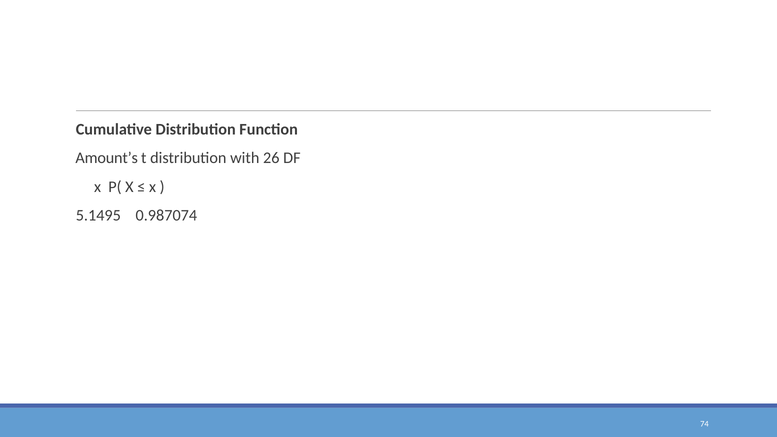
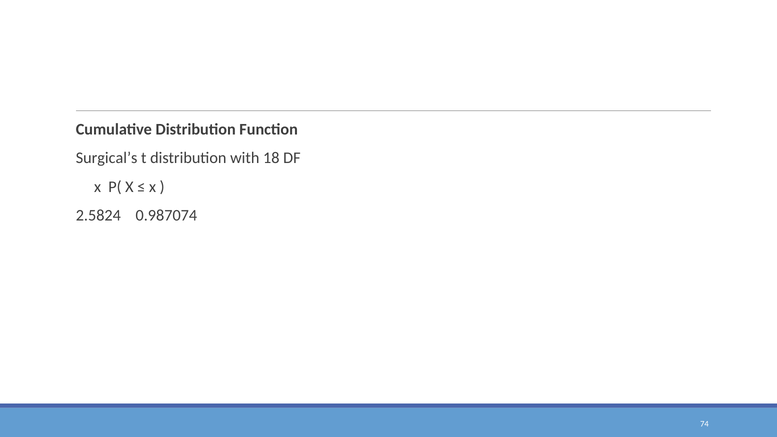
Amount’s: Amount’s -> Surgical’s
26: 26 -> 18
5.1495: 5.1495 -> 2.5824
